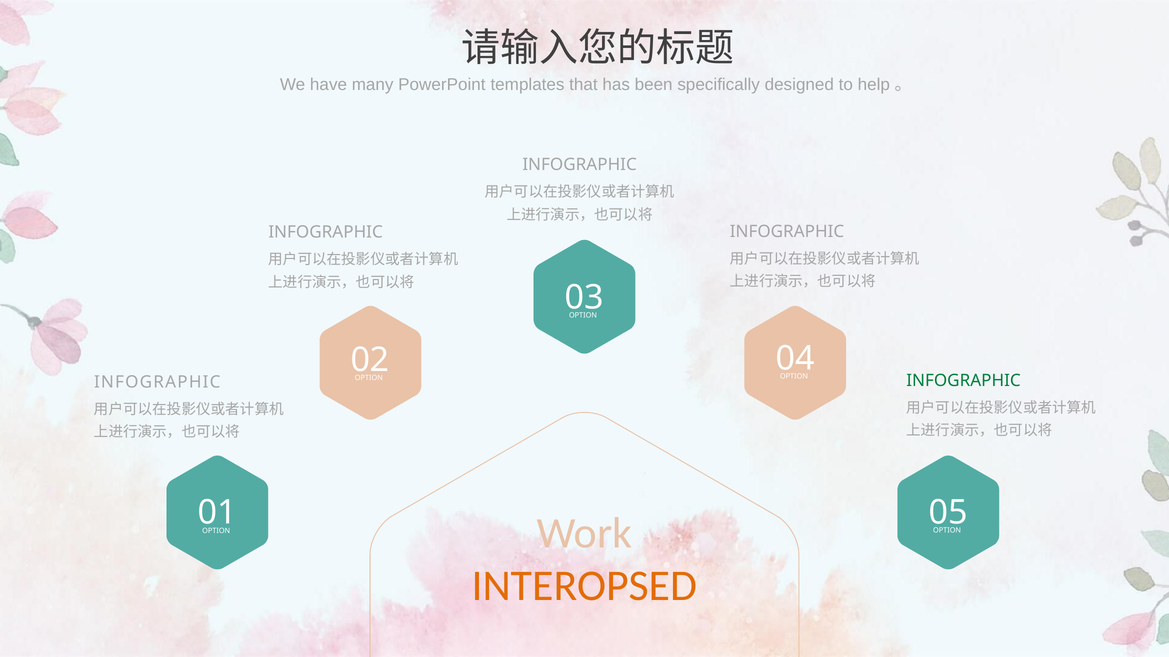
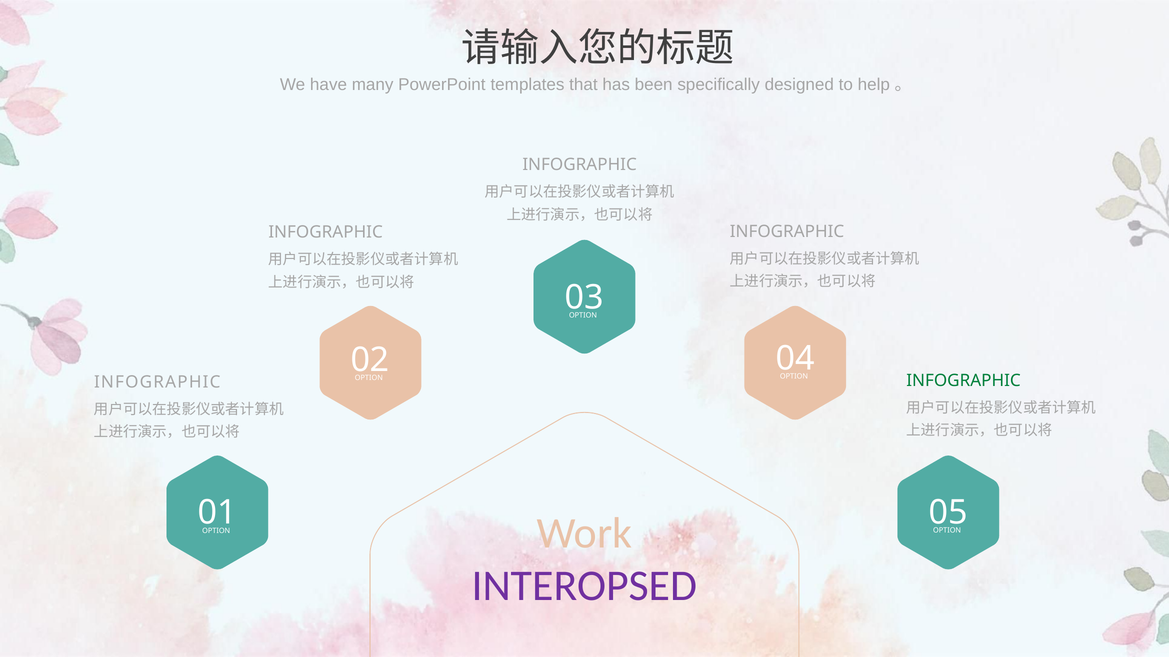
INTEROPSED colour: orange -> purple
